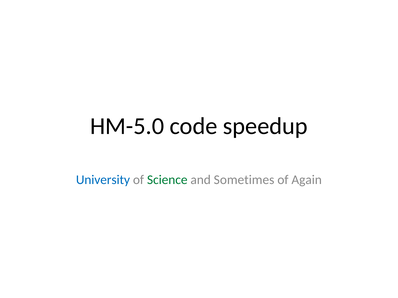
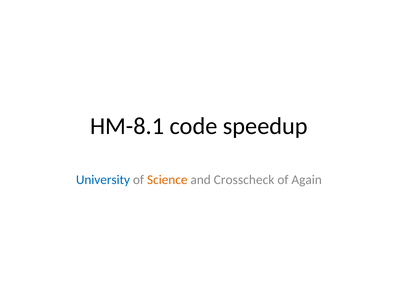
HM-5.0: HM-5.0 -> HM-8.1
Science colour: green -> orange
Sometimes: Sometimes -> Crosscheck
